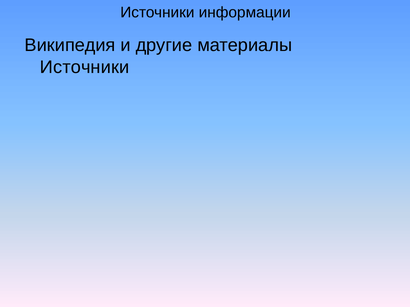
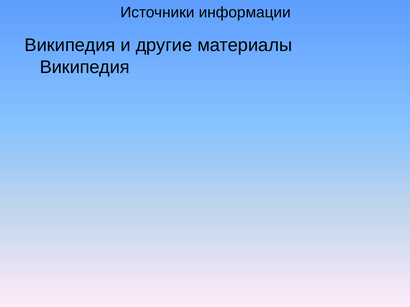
Источники at (85, 67): Источники -> Википедия
